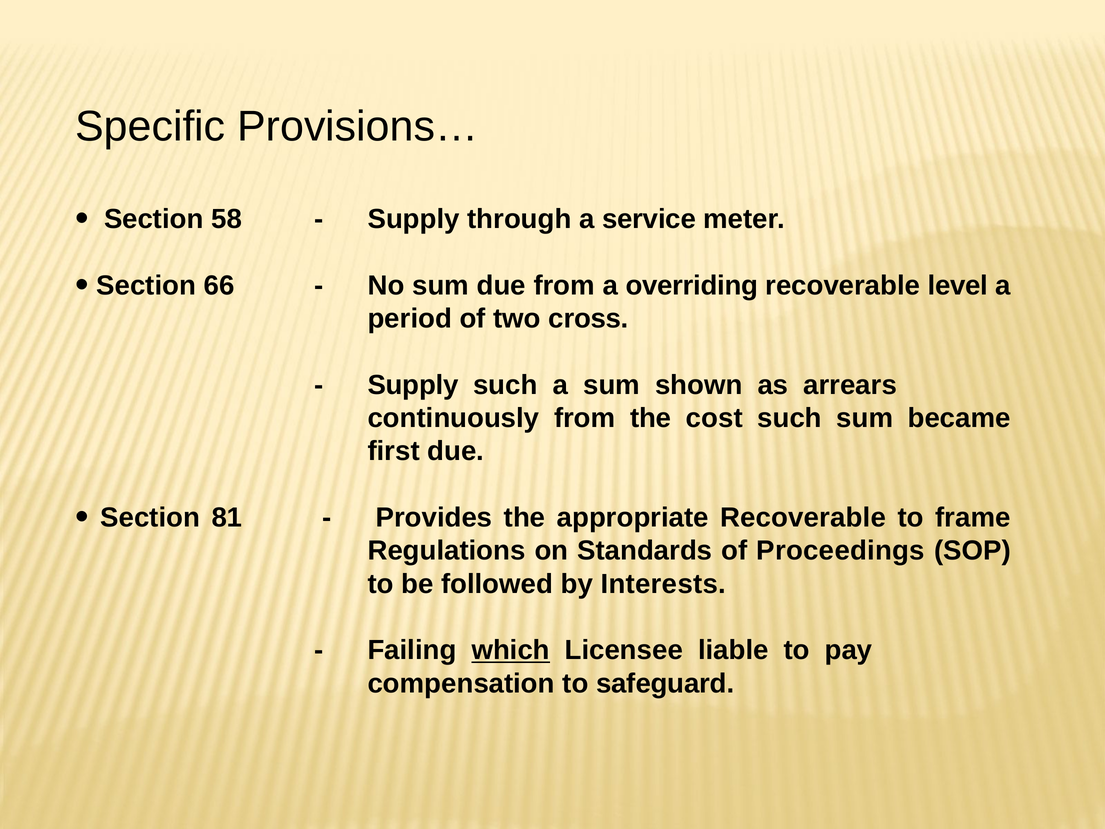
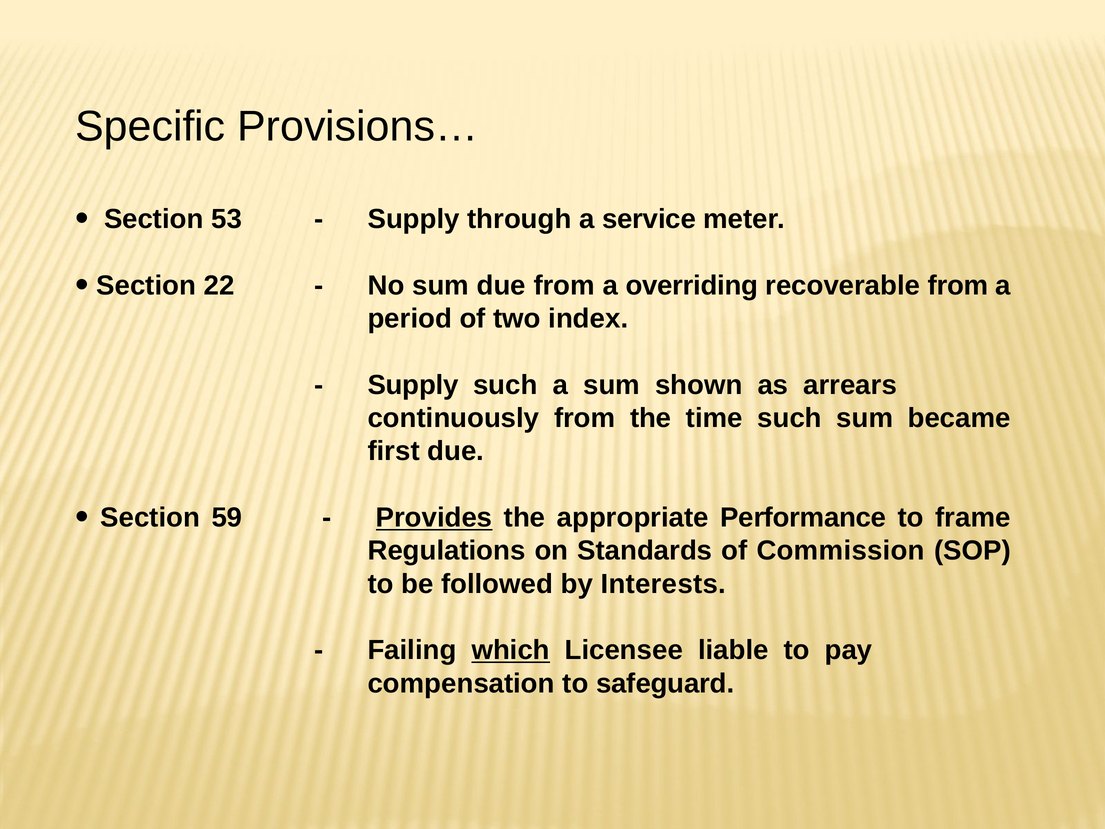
58: 58 -> 53
66: 66 -> 22
recoverable level: level -> from
cross: cross -> index
cost: cost -> time
81: 81 -> 59
Provides underline: none -> present
appropriate Recoverable: Recoverable -> Performance
Proceedings: Proceedings -> Commission
